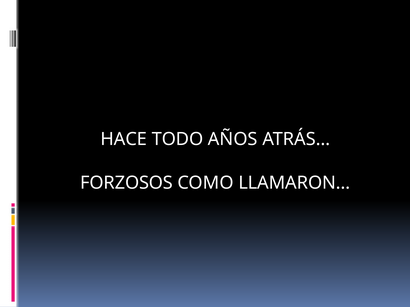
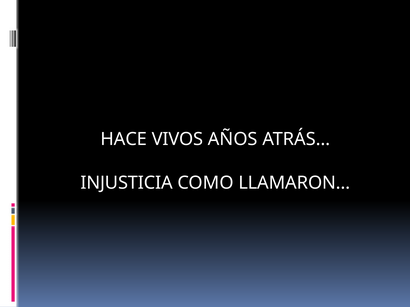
TODO: TODO -> VIVOS
FORZOSOS: FORZOSOS -> INJUSTICIA
